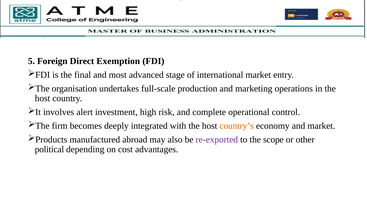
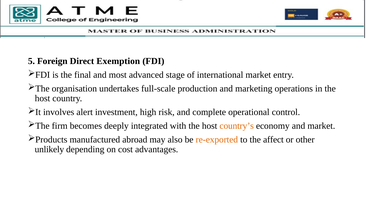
re-exported colour: purple -> orange
scope: scope -> affect
political: political -> unlikely
